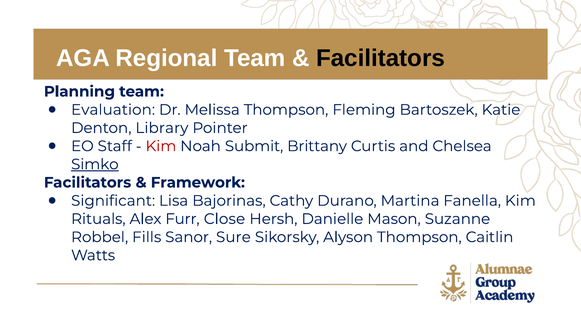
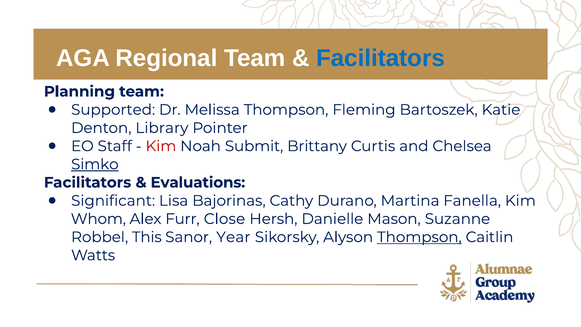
Facilitators at (381, 58) colour: black -> blue
Evaluation: Evaluation -> Supported
Framework: Framework -> Evaluations
Rituals: Rituals -> Whom
Fills: Fills -> This
Sure: Sure -> Year
Thompson at (419, 237) underline: none -> present
